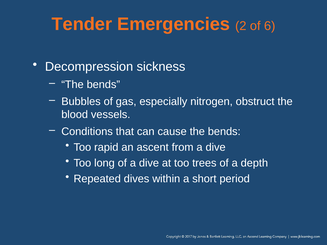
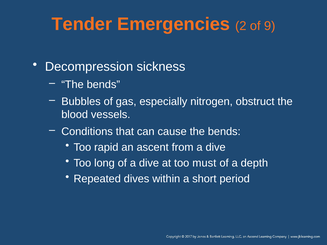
6: 6 -> 9
trees: trees -> must
